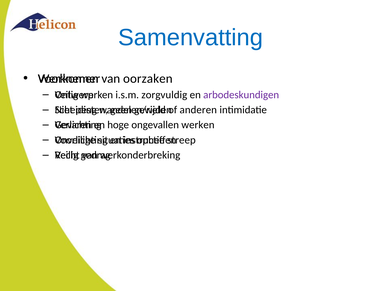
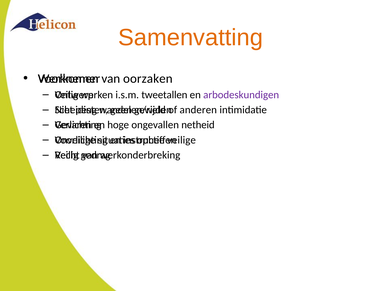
Samenvatting colour: blue -> orange
zorgvuldig: zorgvuldig -> tweetallen
ongevallen werken: werken -> netheid
streep: streep -> veilige
